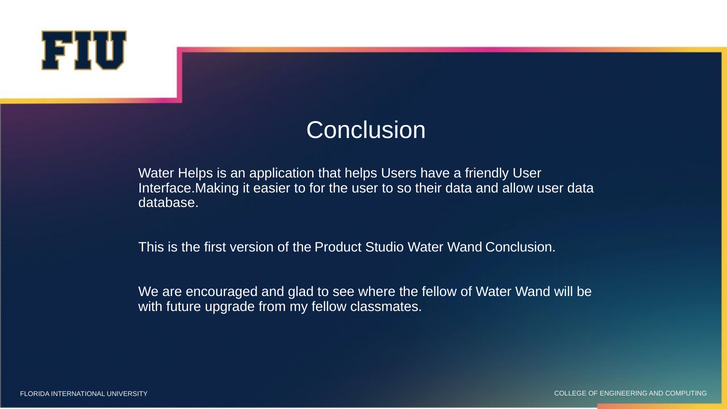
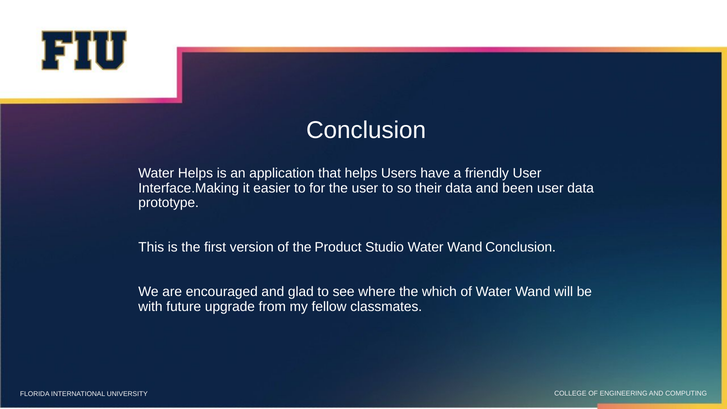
allow: allow -> been
database: database -> prototype
the fellow: fellow -> which
